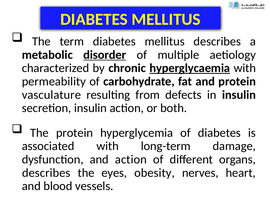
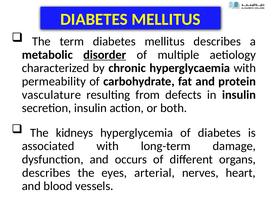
hyperglycaemia underline: present -> none
The protein: protein -> kidneys
and action: action -> occurs
obesity: obesity -> arterial
